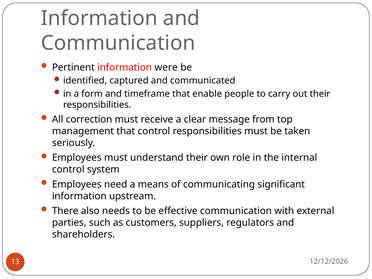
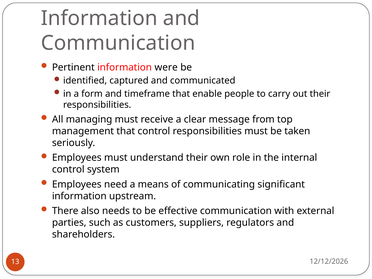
correction: correction -> managing
